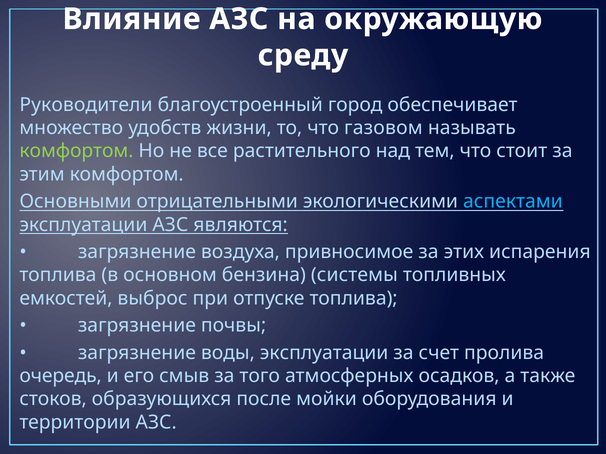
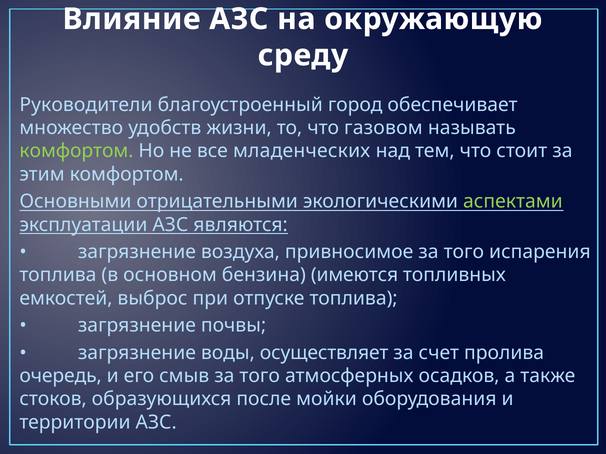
растительного: растительного -> младенческих
аспектами colour: light blue -> light green
привносимое за этих: этих -> того
системы: системы -> имеются
воды эксплуатации: эксплуатации -> осуществляет
